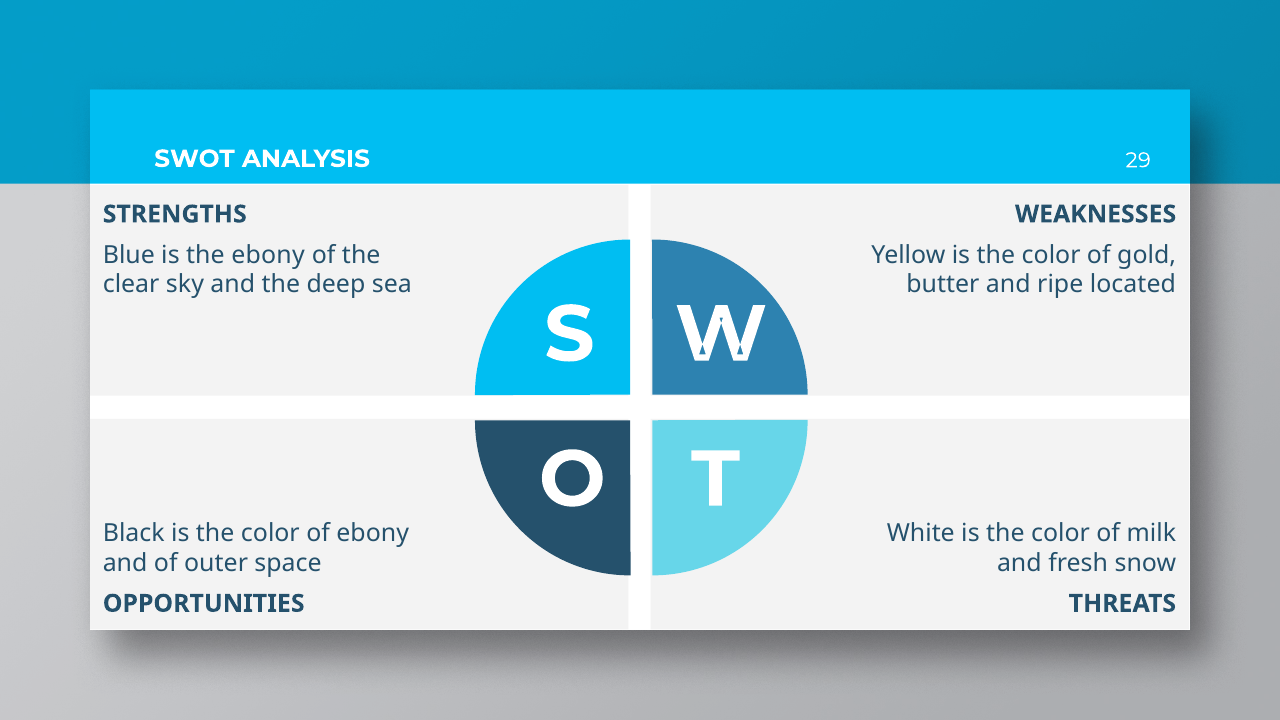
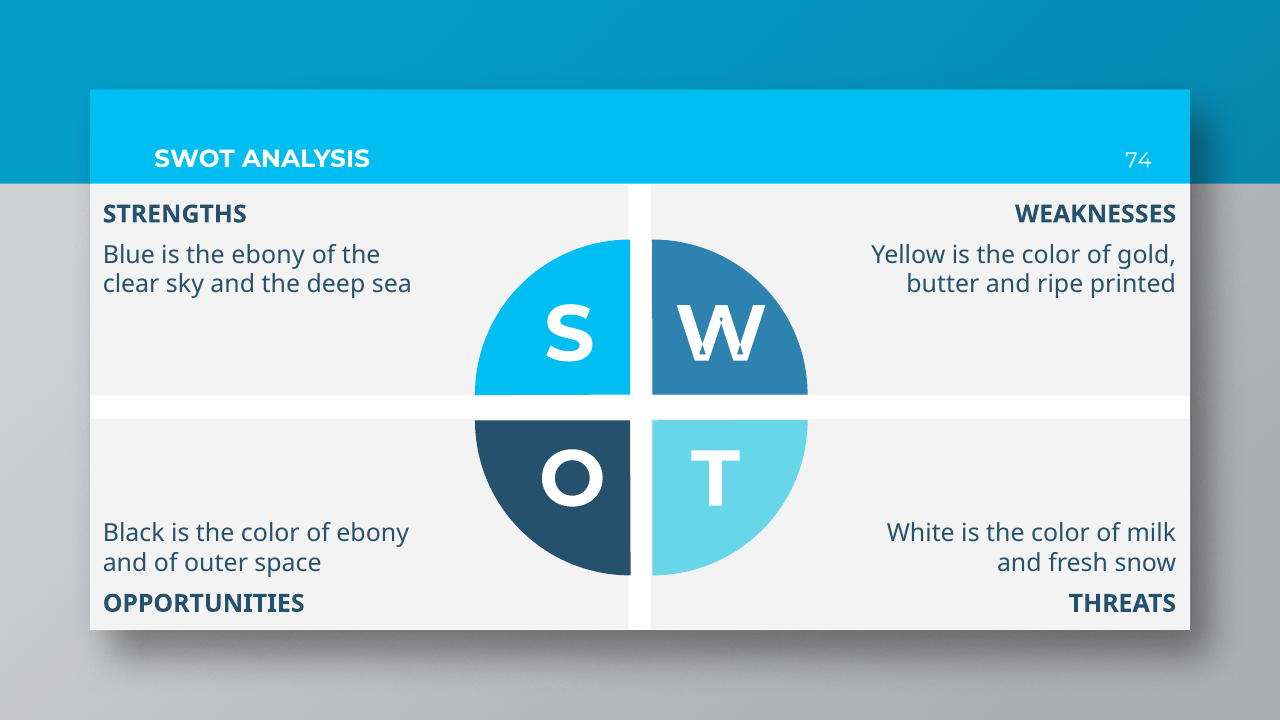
29: 29 -> 74
located: located -> printed
